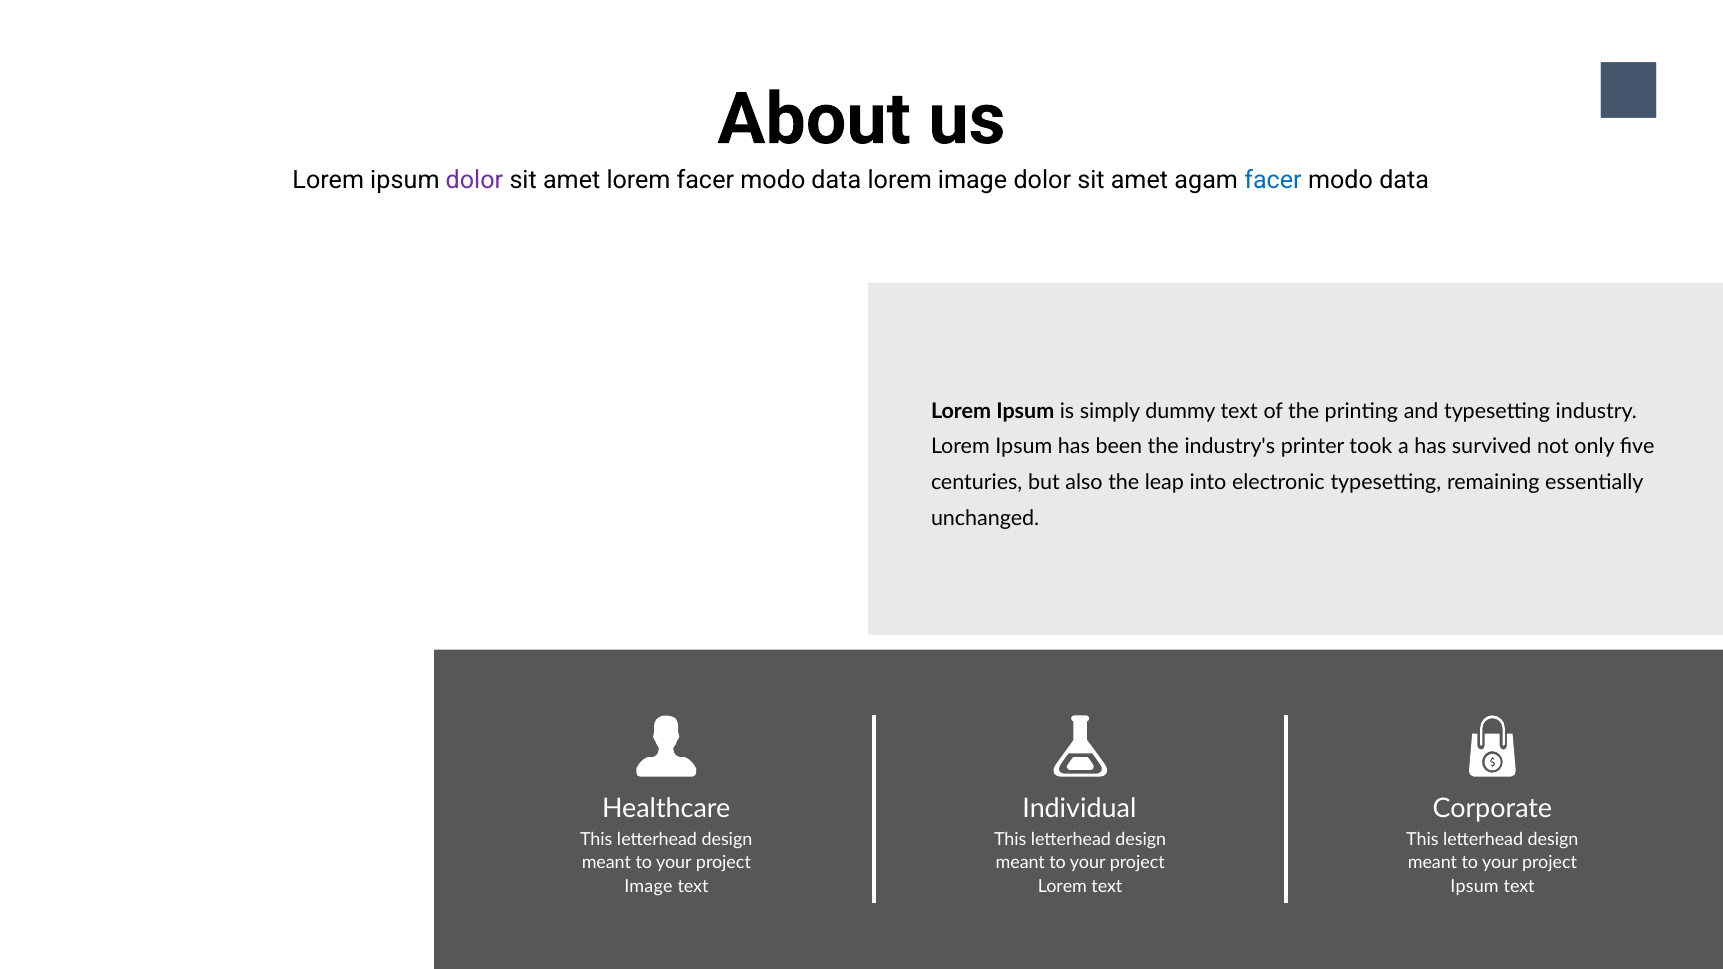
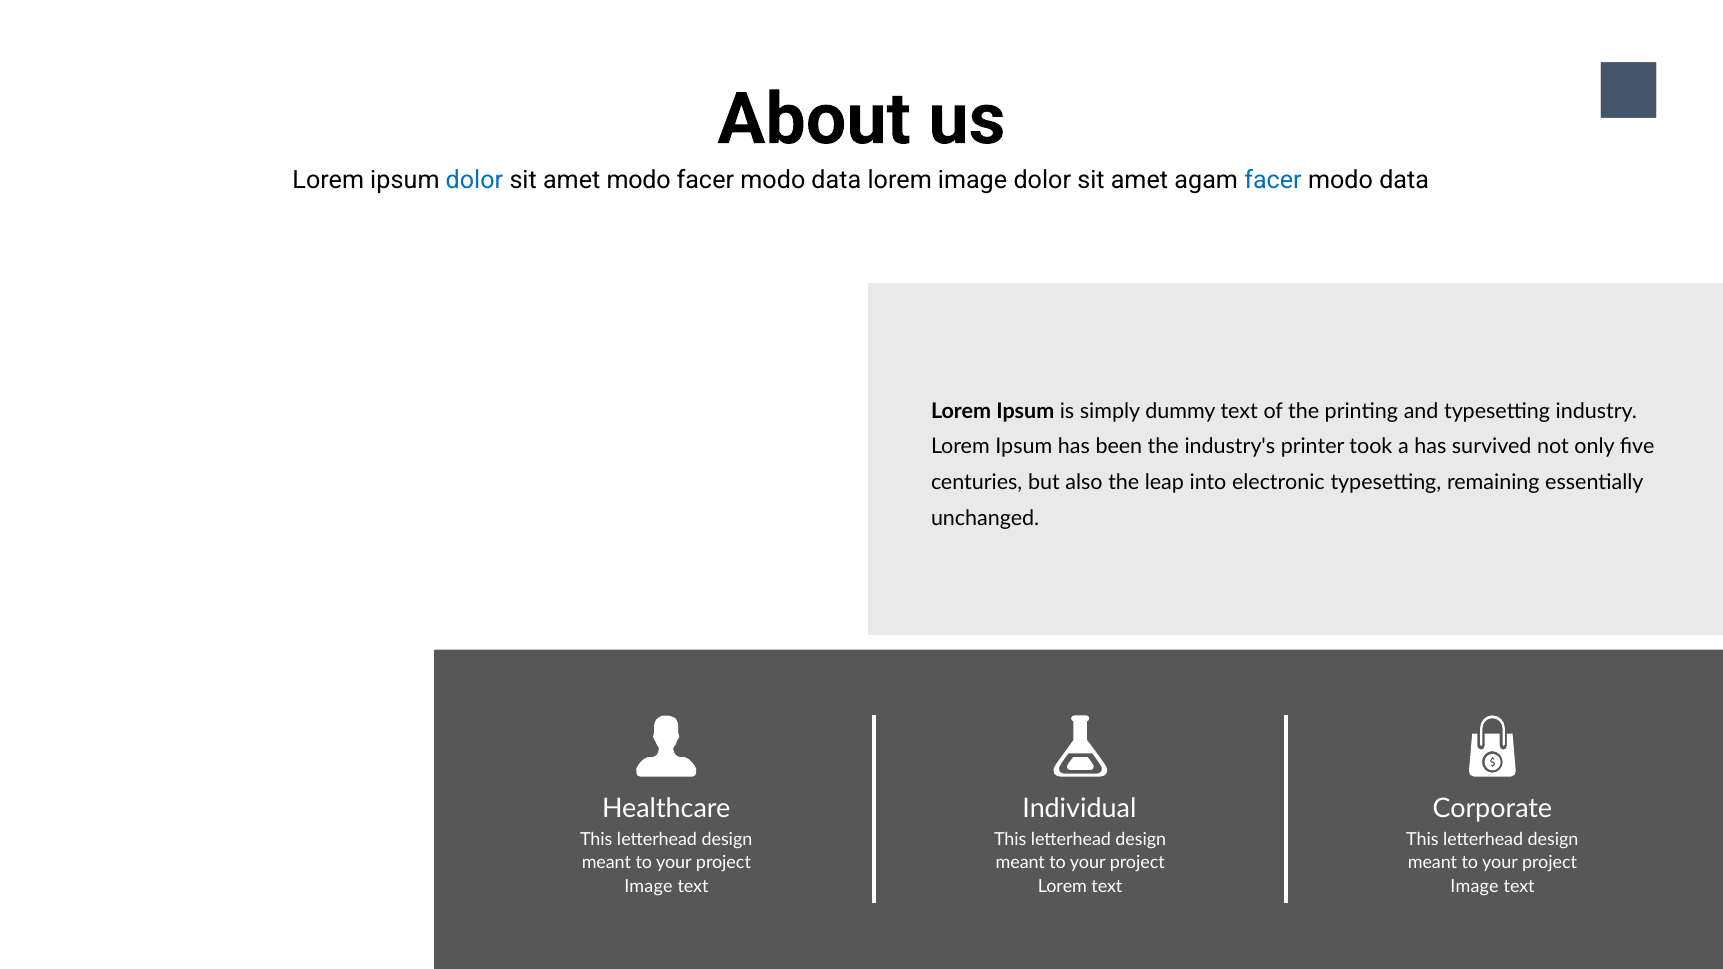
dolor at (474, 180) colour: purple -> blue
amet lorem: lorem -> modo
Ipsum at (1475, 886): Ipsum -> Image
